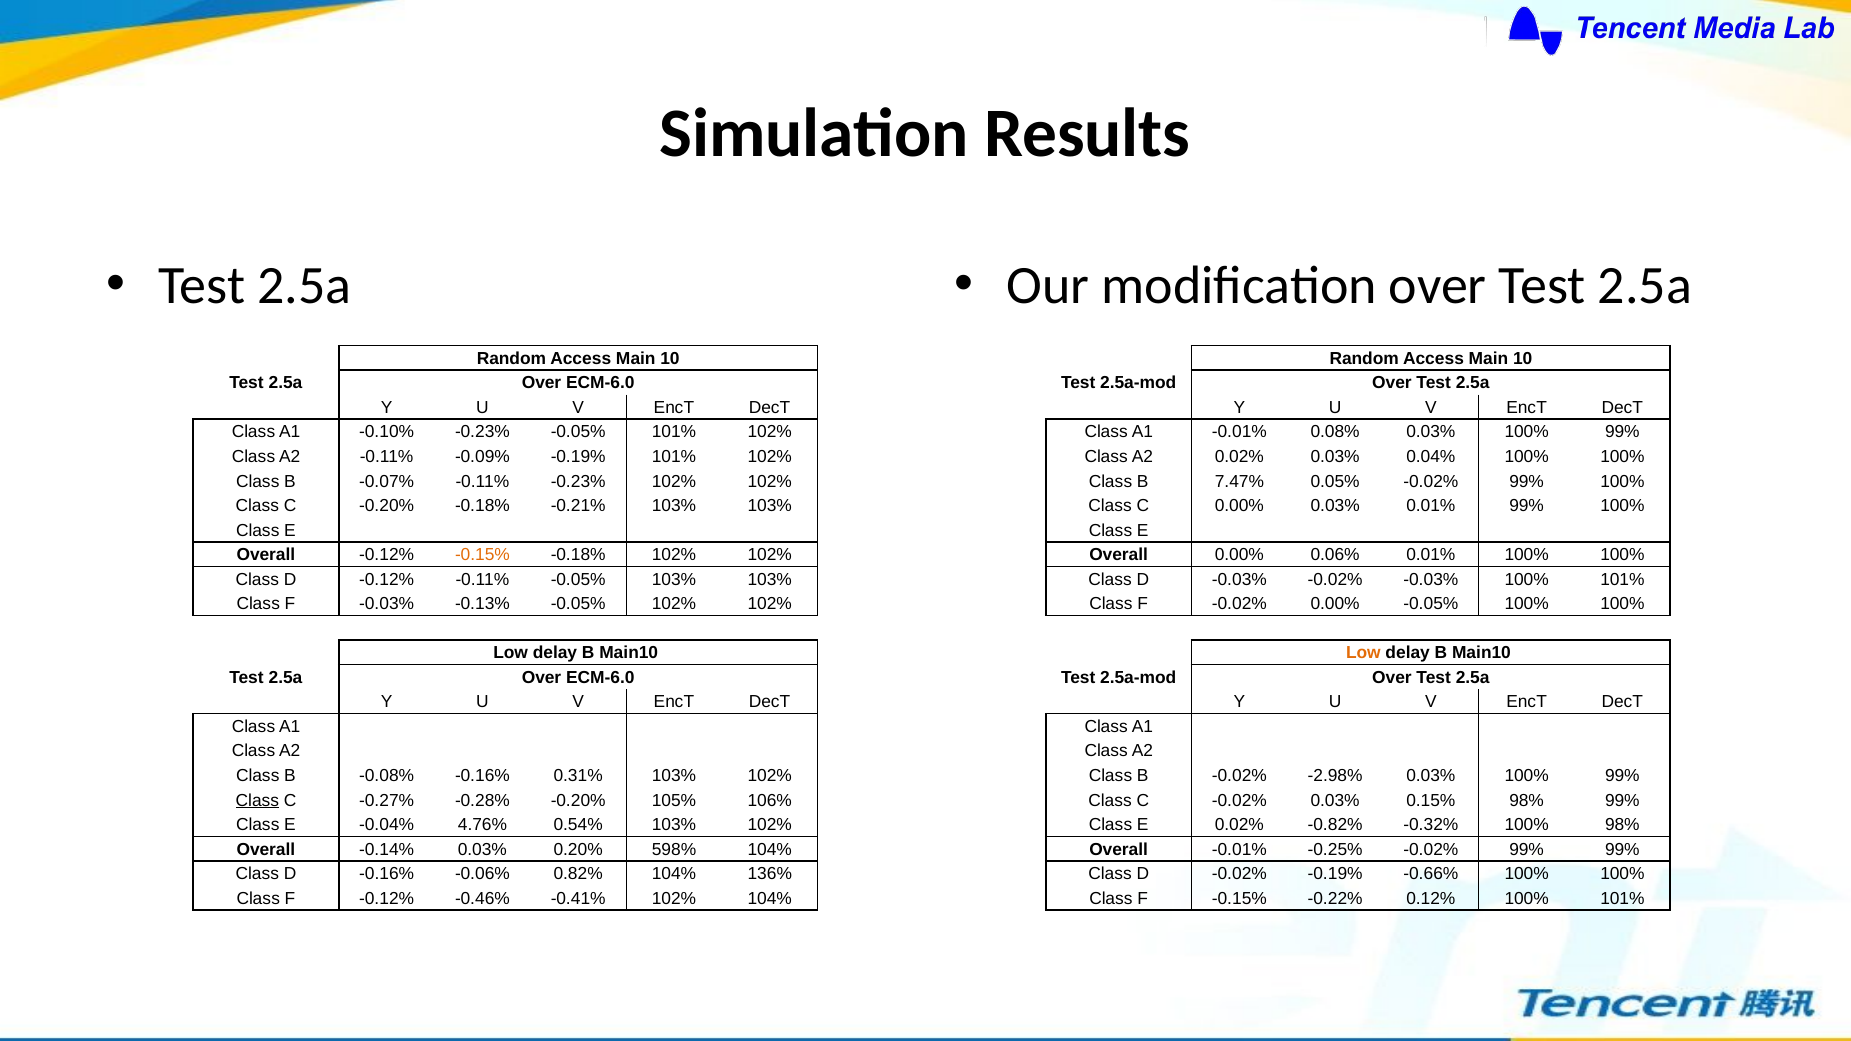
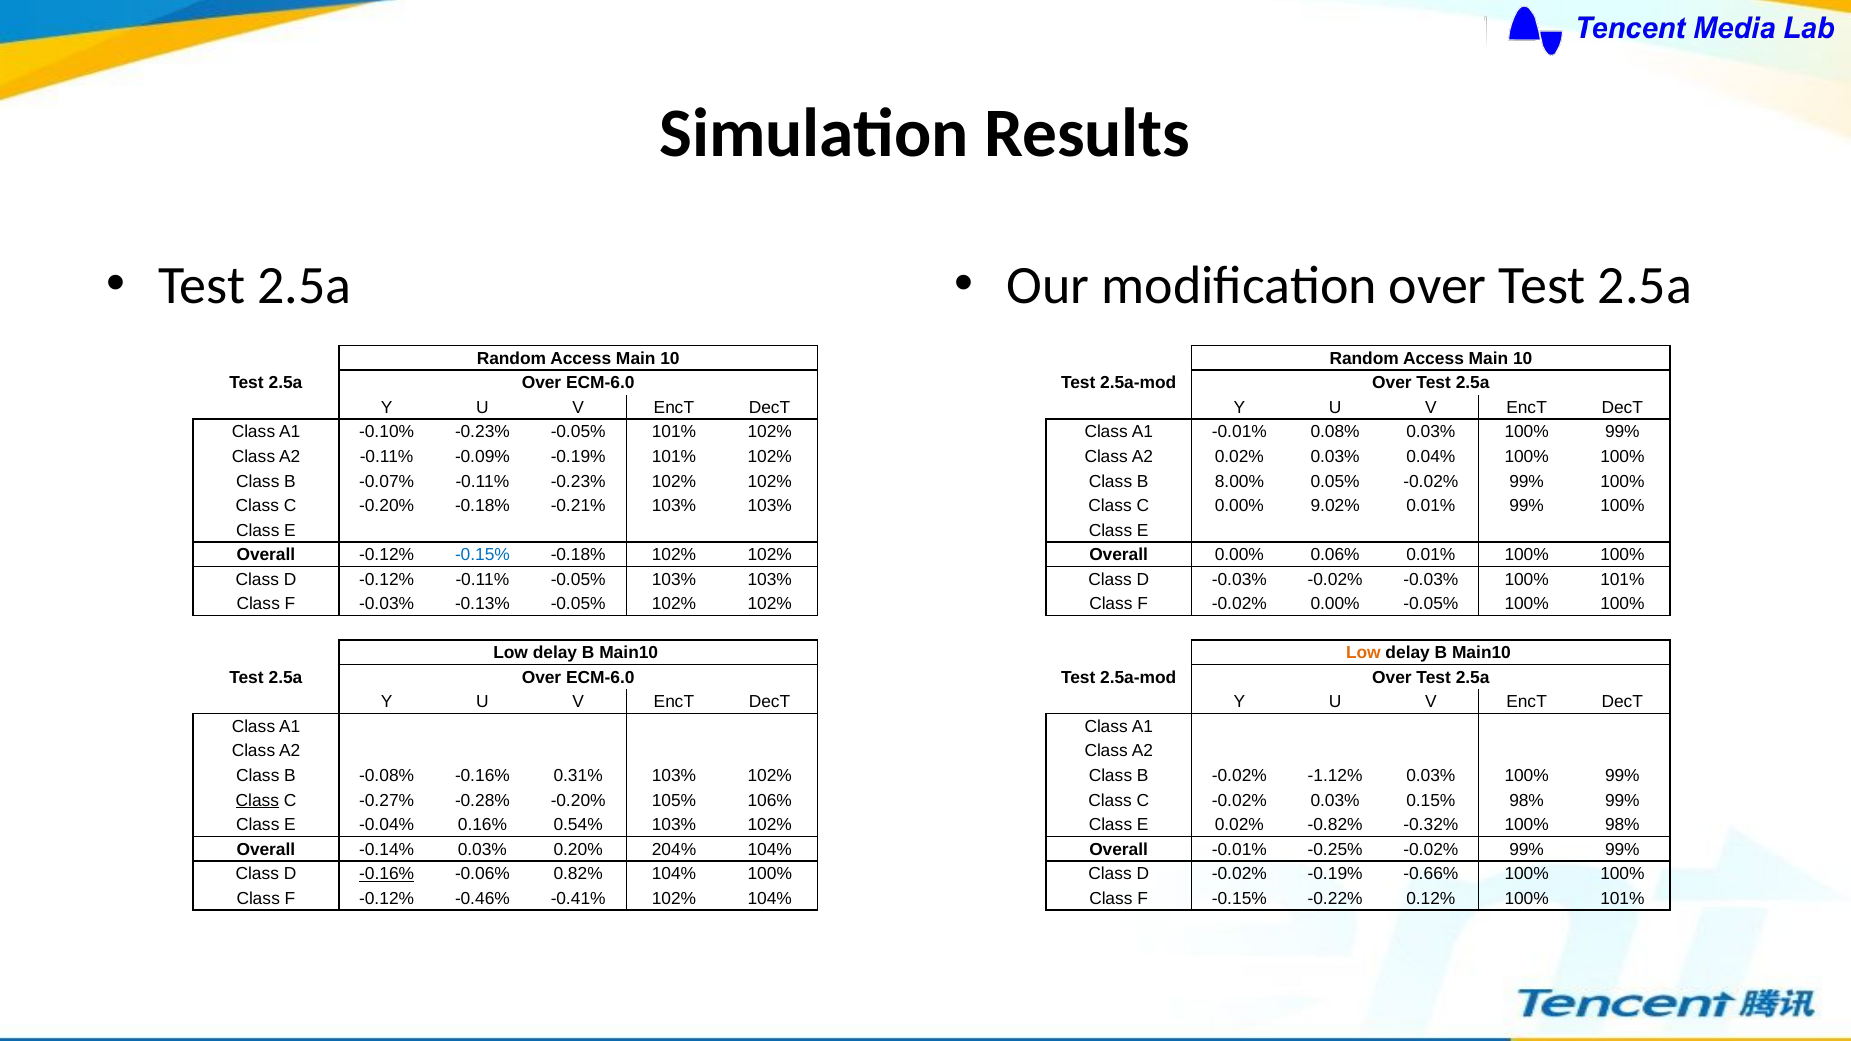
7.47%: 7.47% -> 8.00%
0.00% 0.03%: 0.03% -> 9.02%
-0.15% at (482, 555) colour: orange -> blue
-2.98%: -2.98% -> -1.12%
4.76%: 4.76% -> 0.16%
598%: 598% -> 204%
-0.16% at (387, 874) underline: none -> present
104% 136%: 136% -> 100%
